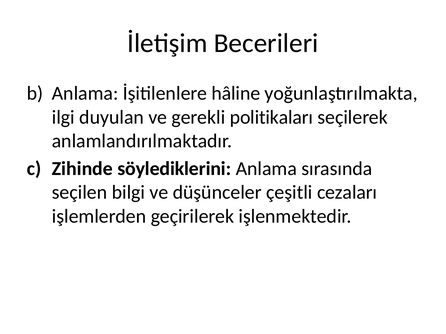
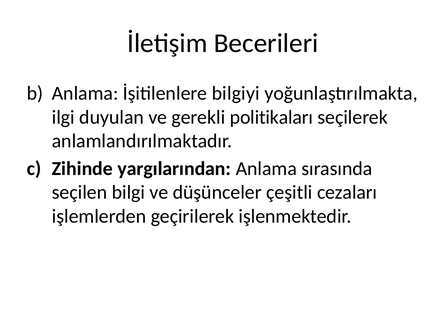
hâline: hâline -> bilgiyi
söylediklerini: söylediklerini -> yargılarından
